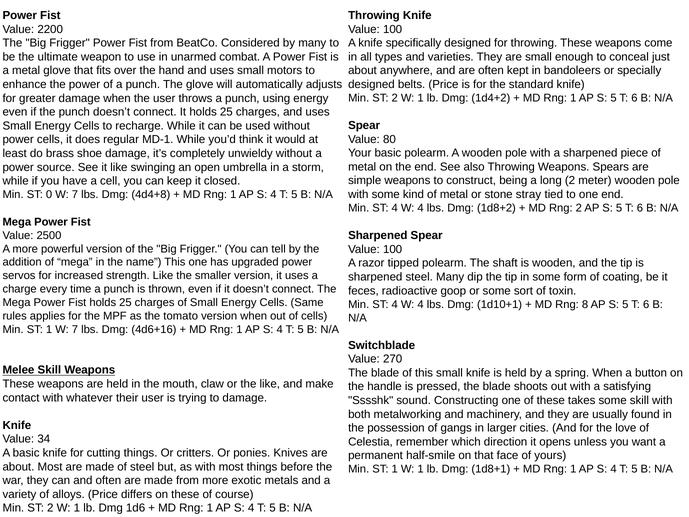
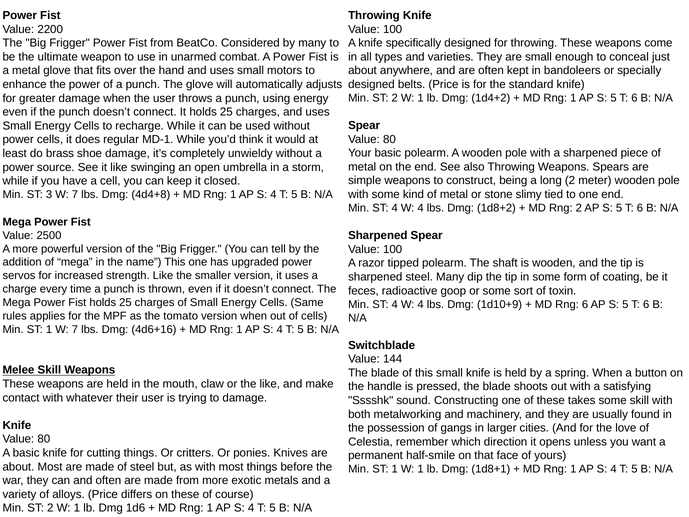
stray: stray -> slimy
0: 0 -> 3
1d10+1: 1d10+1 -> 1d10+9
Rng 8: 8 -> 6
270: 270 -> 144
34 at (44, 439): 34 -> 80
